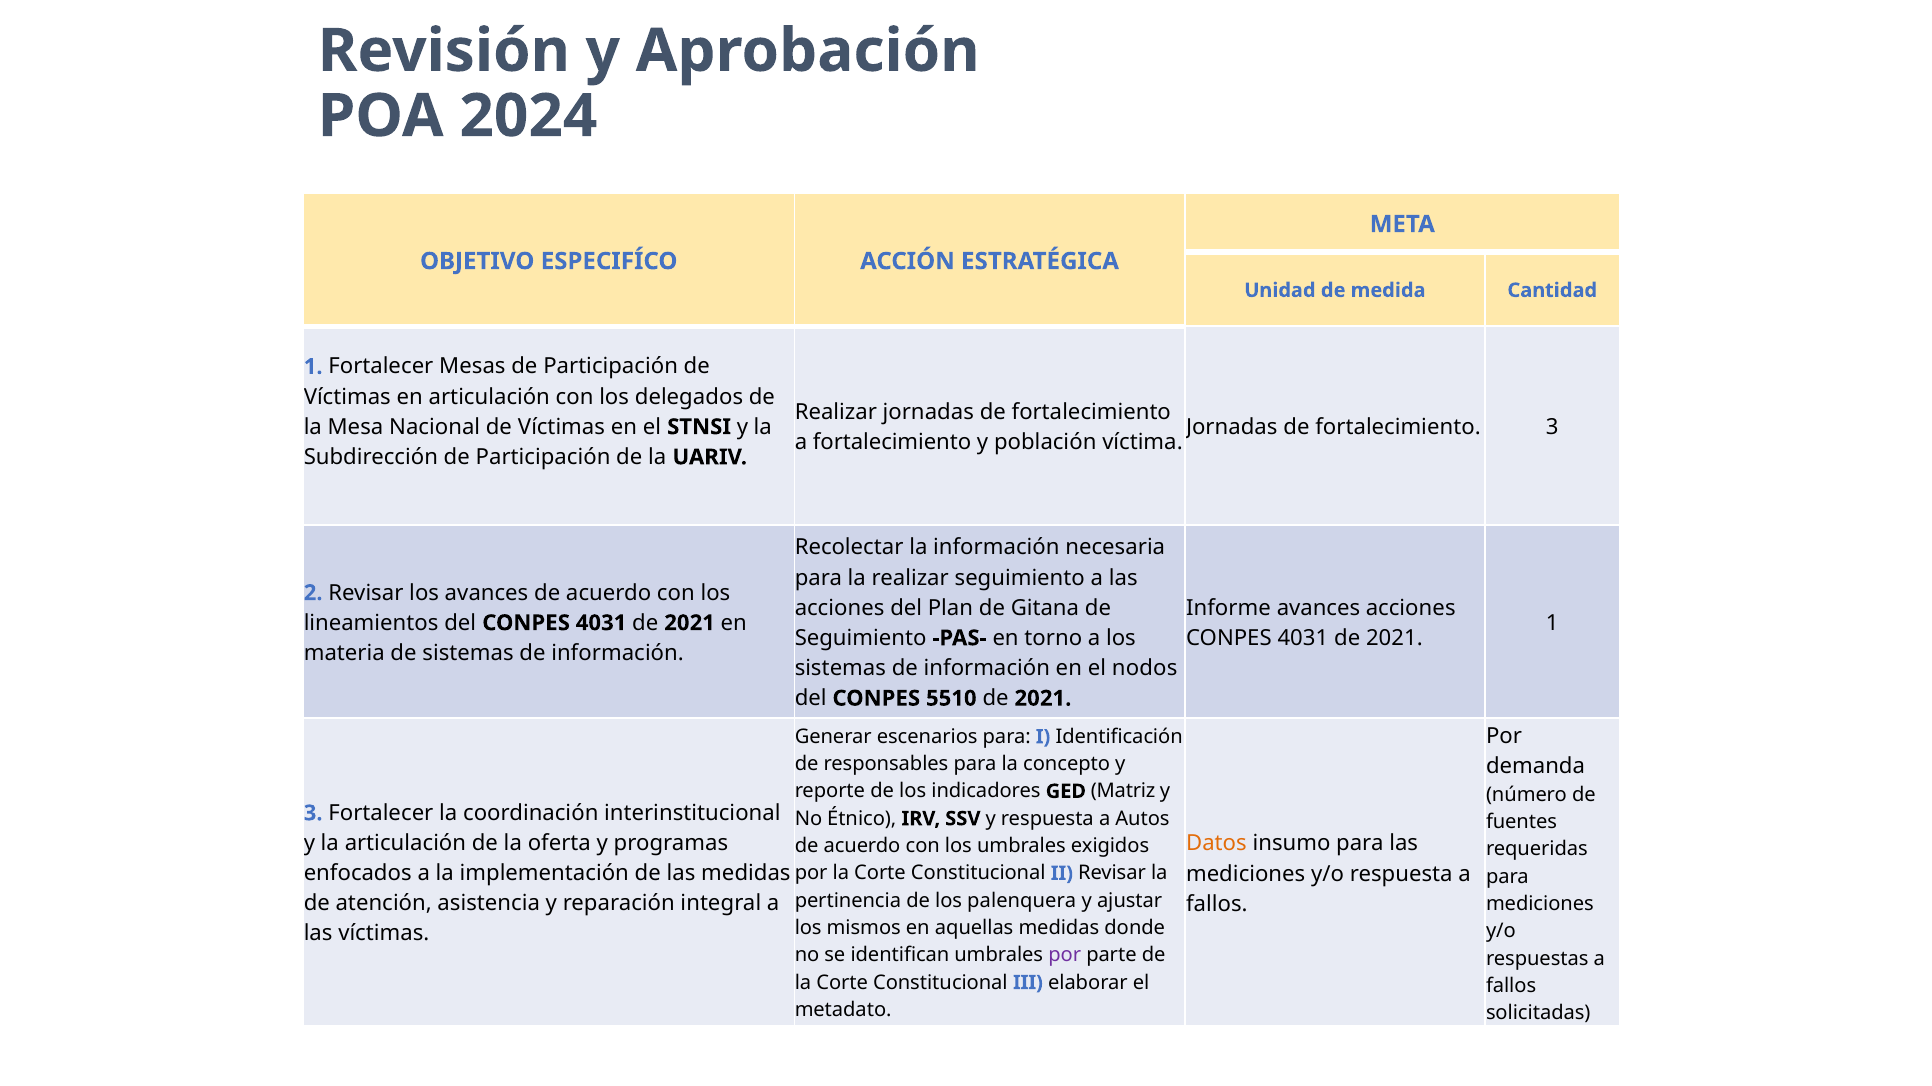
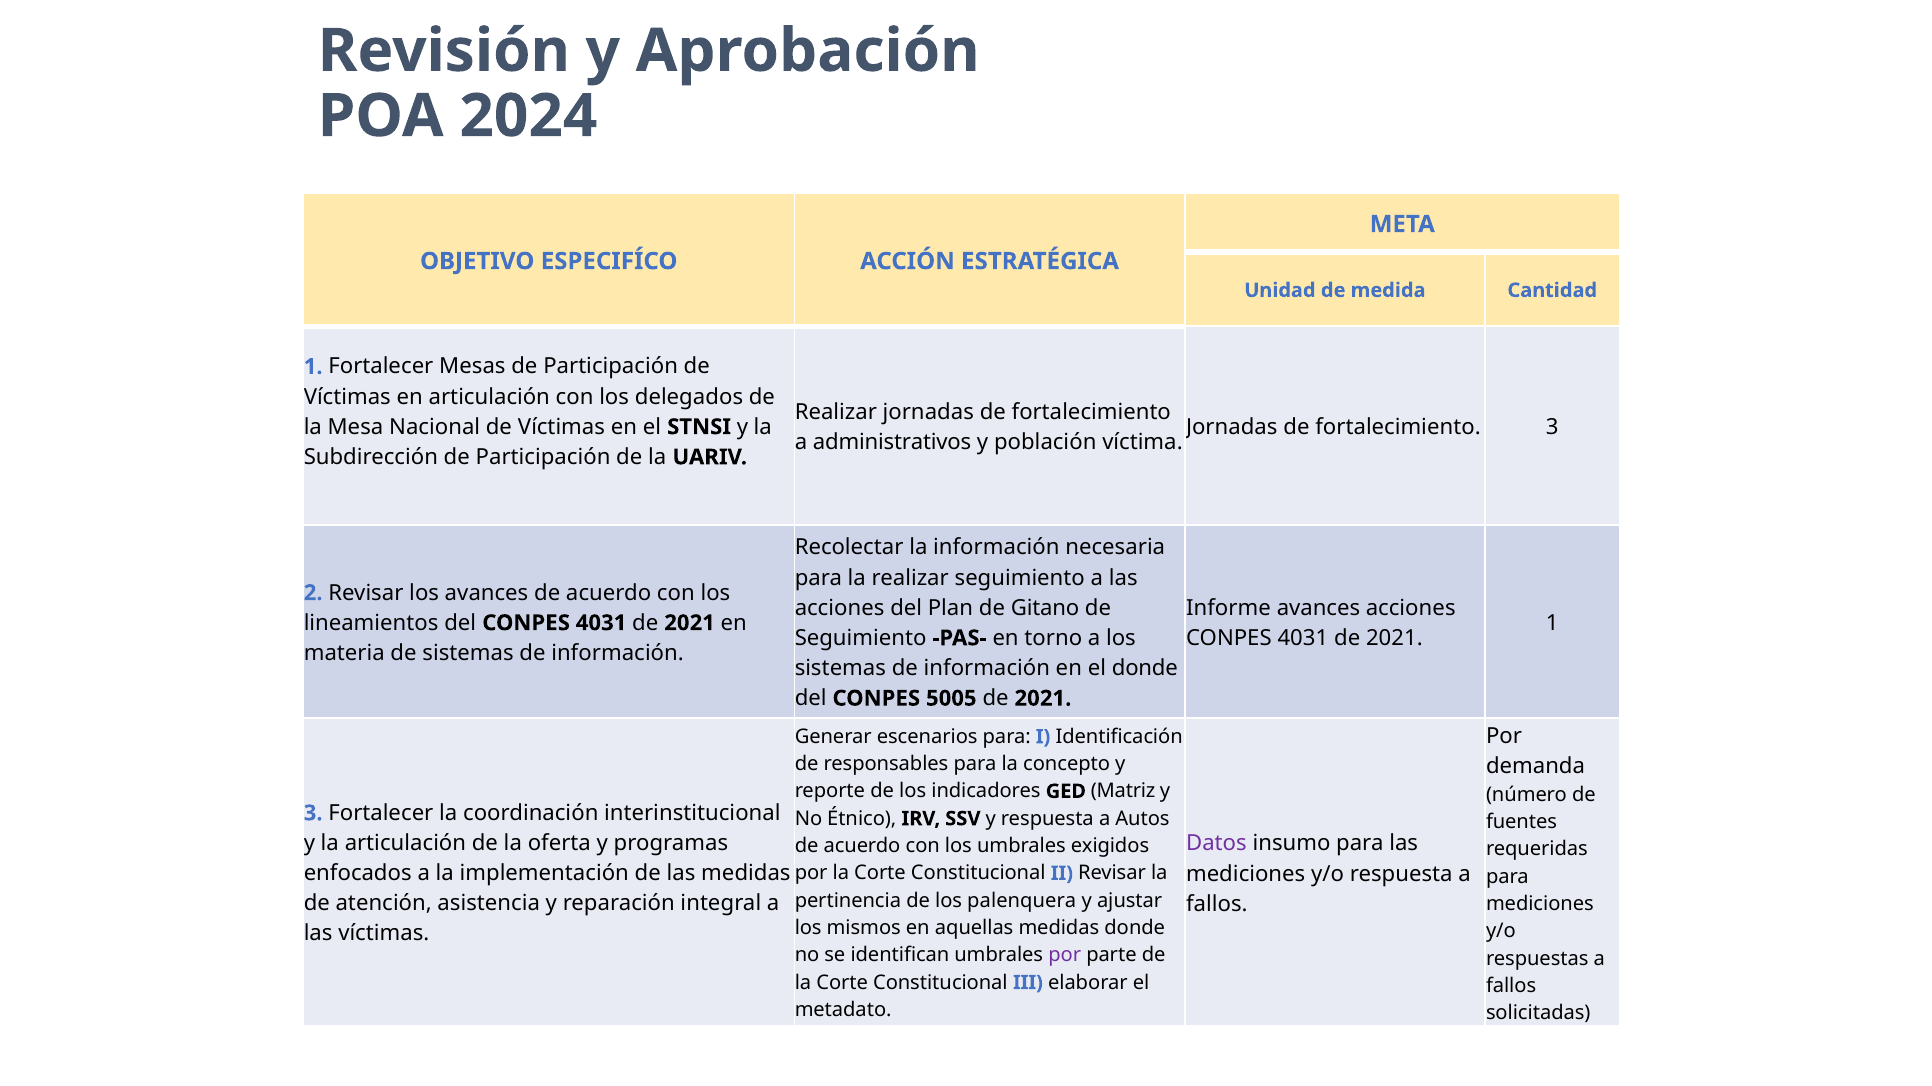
a fortalecimiento: fortalecimiento -> administrativos
Gitana: Gitana -> Gitano
el nodos: nodos -> donde
5510: 5510 -> 5005
Datos colour: orange -> purple
